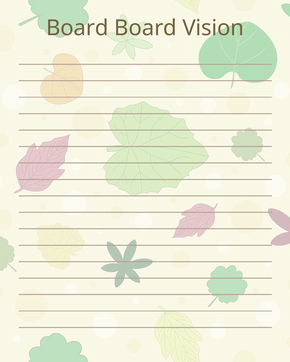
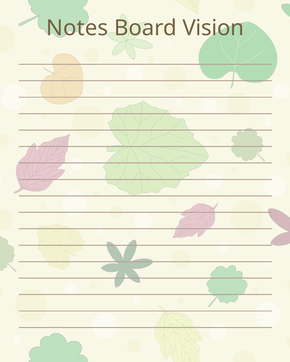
Board at (77, 28): Board -> Notes
